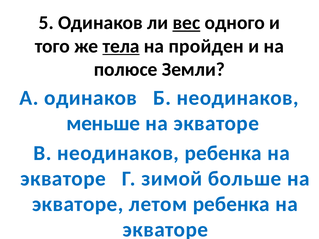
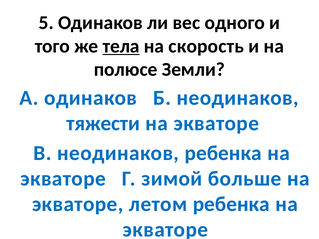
вес underline: present -> none
пройден: пройден -> скорость
меньше: меньше -> тяжести
